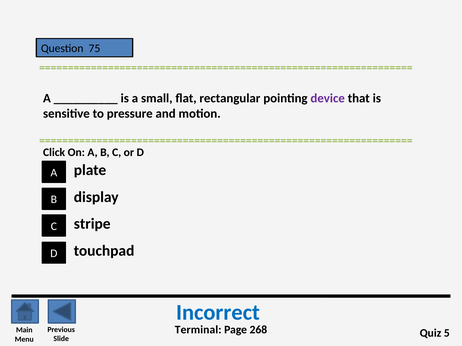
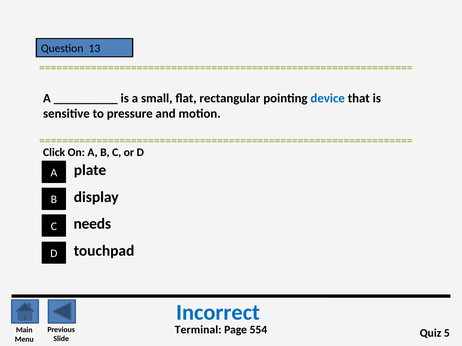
75: 75 -> 13
device colour: purple -> blue
stripe: stripe -> needs
268: 268 -> 554
